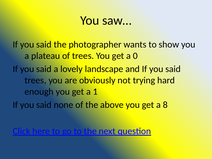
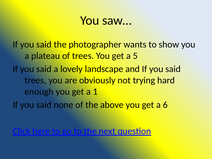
0: 0 -> 5
8: 8 -> 6
